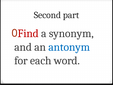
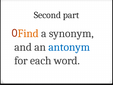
Find colour: red -> orange
